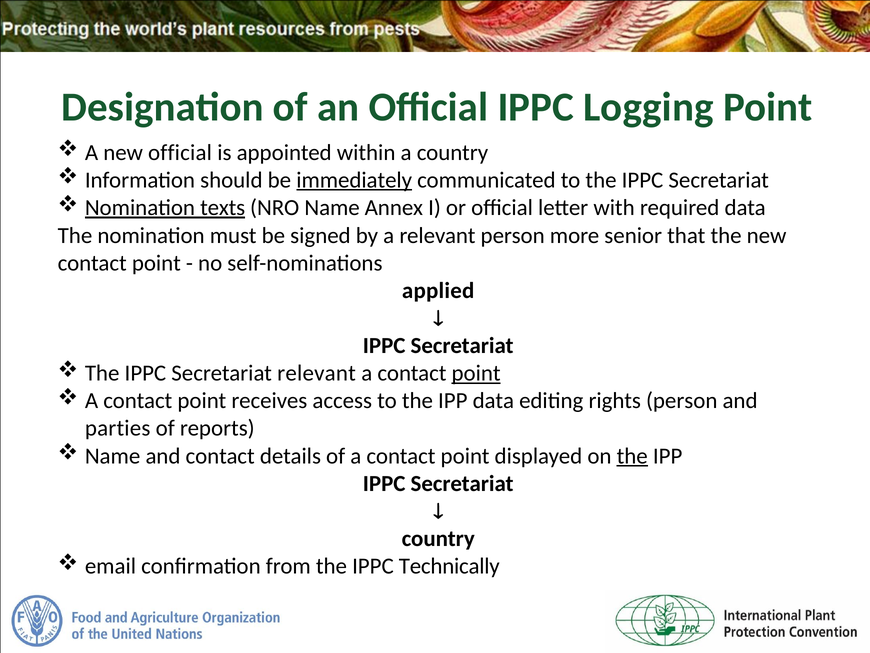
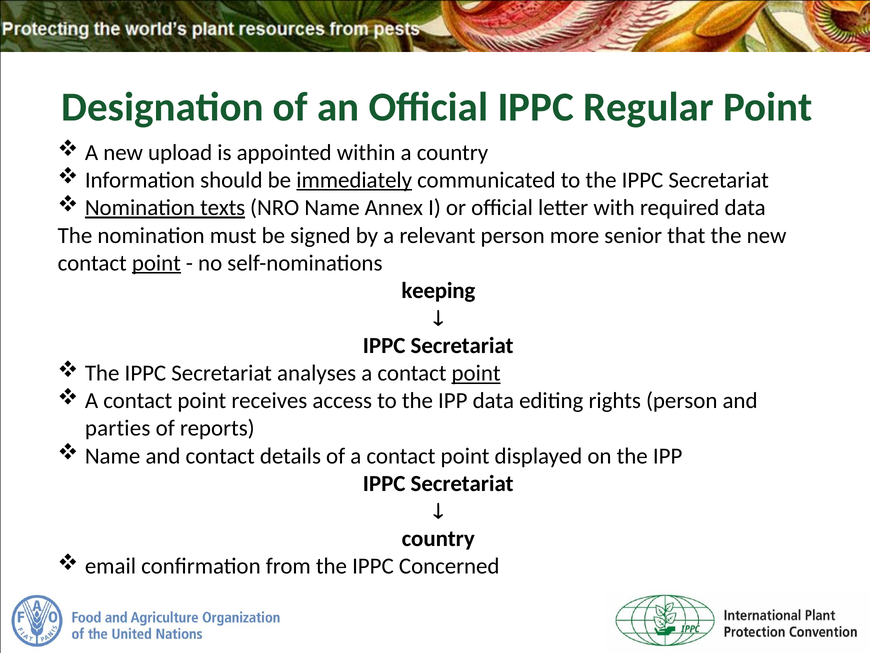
Logging: Logging -> Regular
new official: official -> upload
point at (156, 263) underline: none -> present
applied: applied -> keeping
Secretariat relevant: relevant -> analyses
the at (632, 456) underline: present -> none
Technically: Technically -> Concerned
